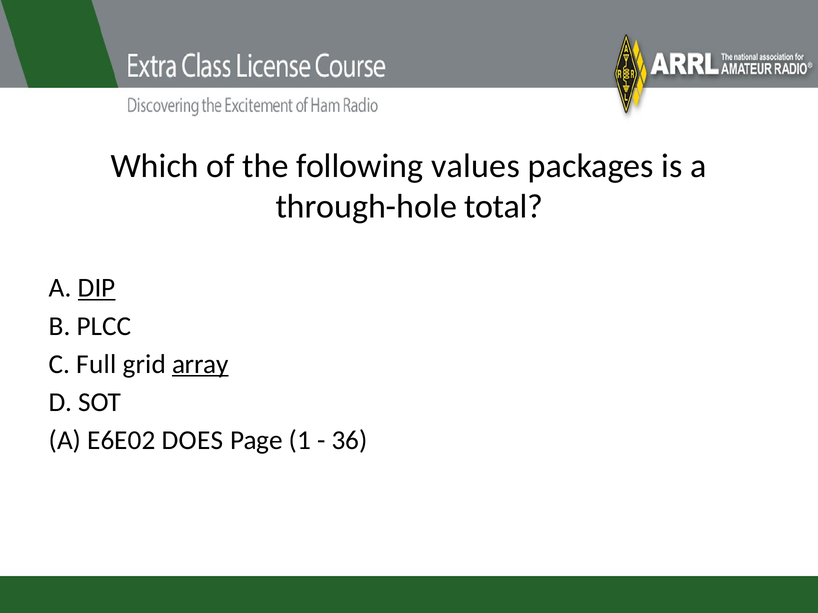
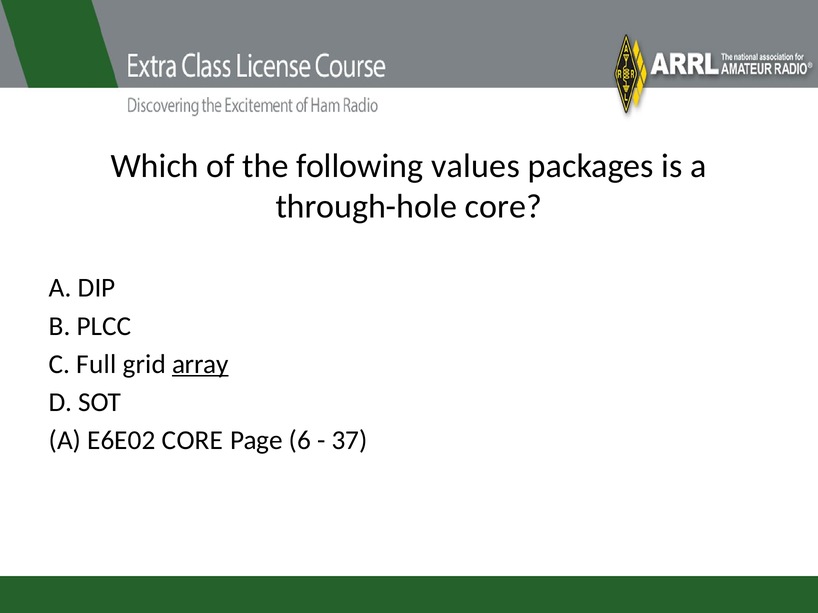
through-hole total: total -> core
DIP underline: present -> none
E6E02 DOES: DOES -> CORE
1: 1 -> 6
36: 36 -> 37
